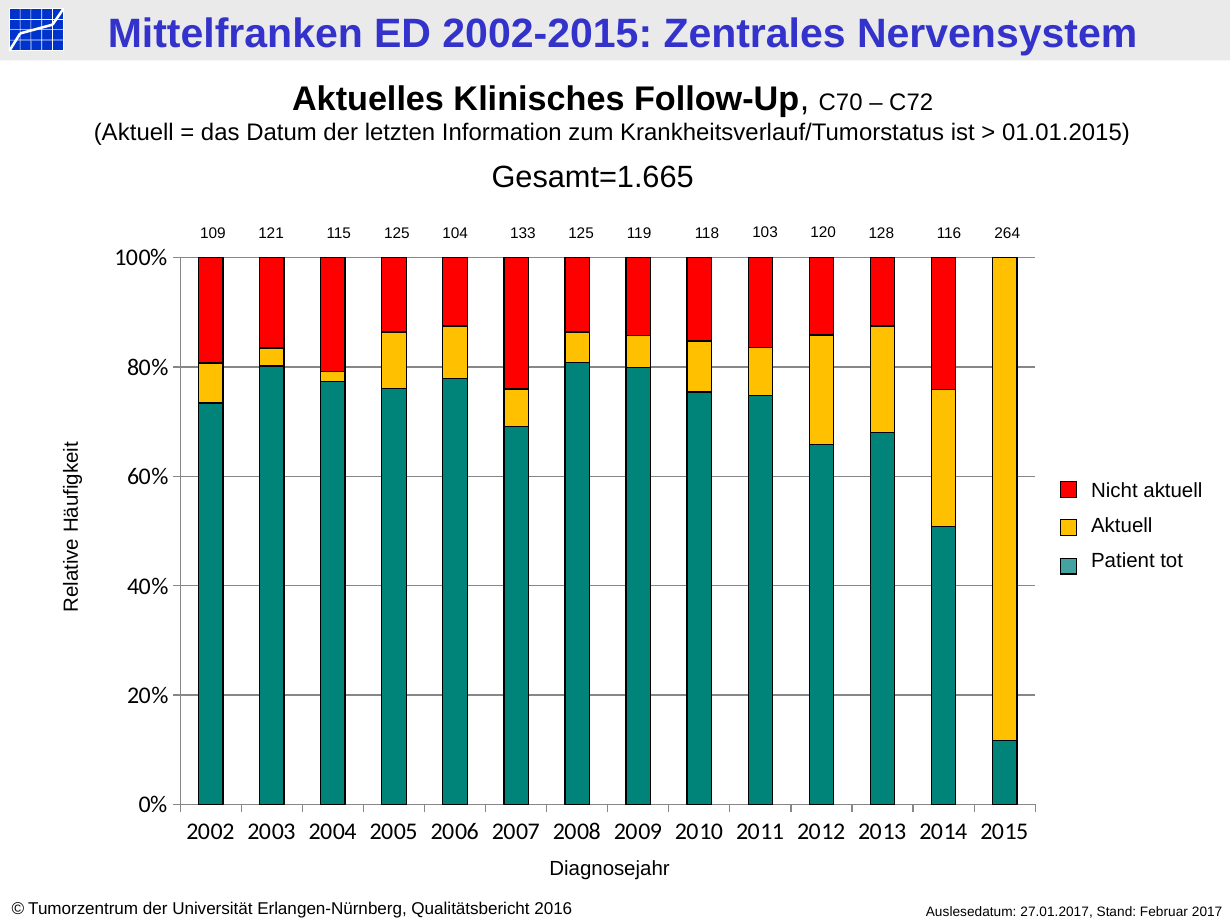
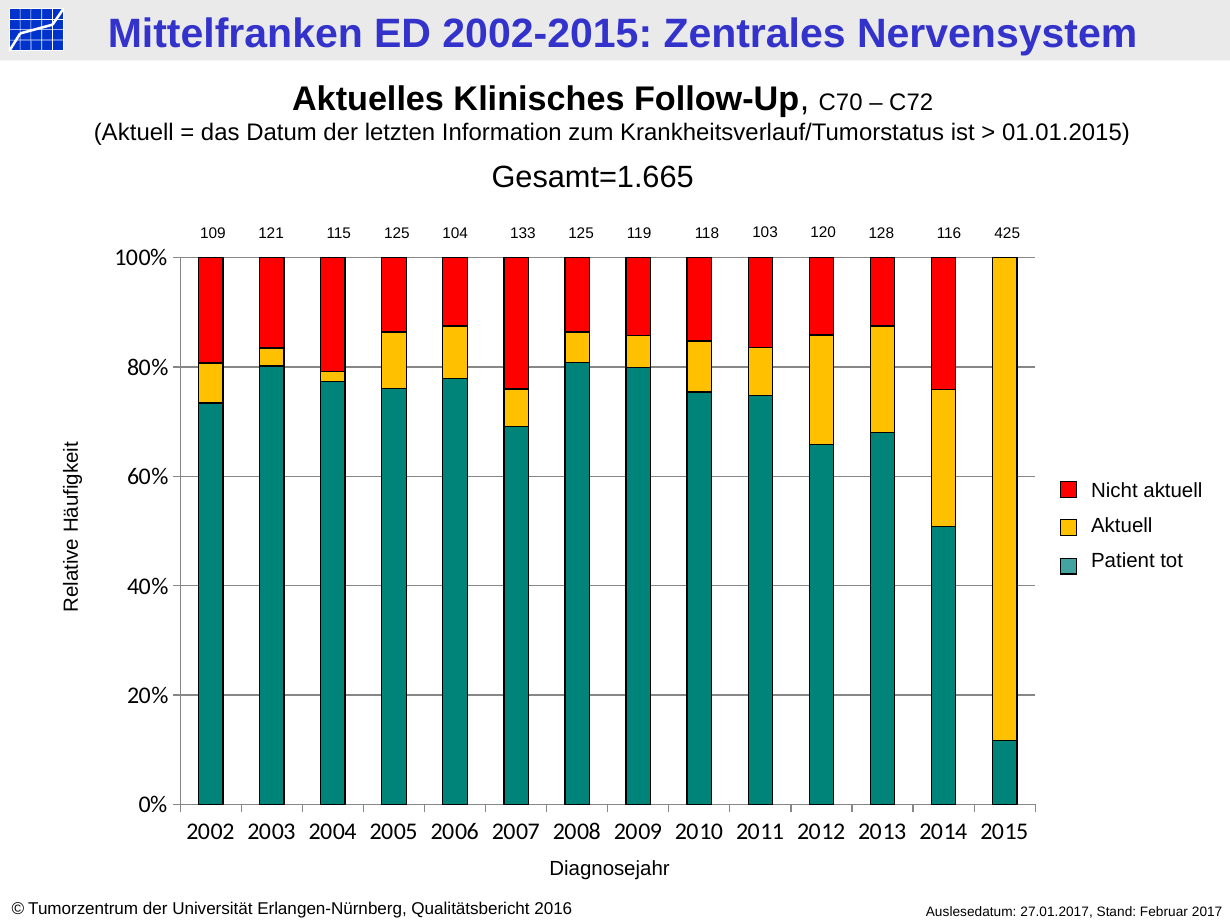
264: 264 -> 425
